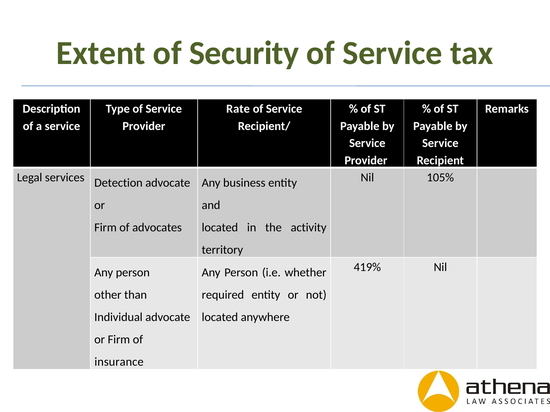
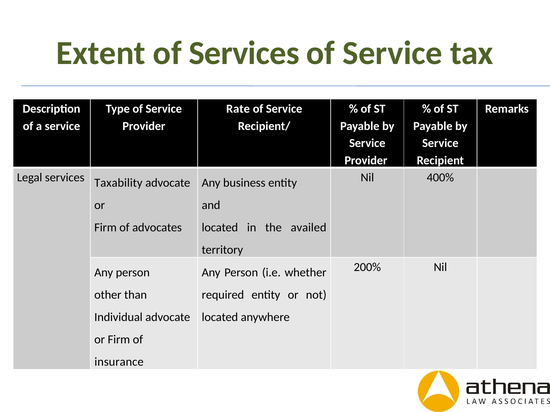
of Security: Security -> Services
Detection: Detection -> Taxability
105%: 105% -> 400%
activity: activity -> availed
419%: 419% -> 200%
